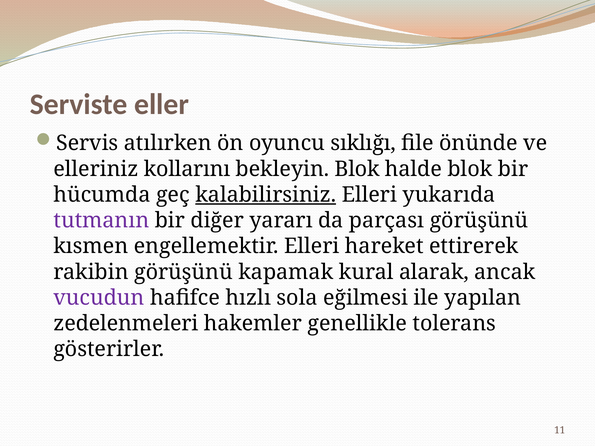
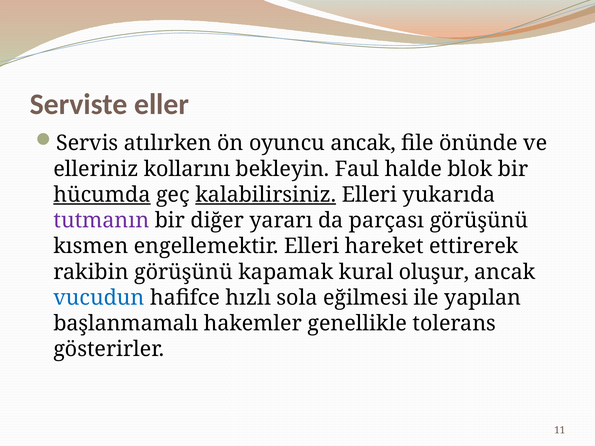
oyuncu sıklığı: sıklığı -> ancak
bekleyin Blok: Blok -> Faul
hücumda underline: none -> present
alarak: alarak -> oluşur
vucudun colour: purple -> blue
zedelenmeleri: zedelenmeleri -> başlanmamalı
